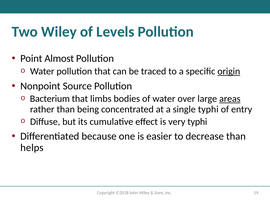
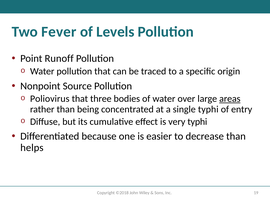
Two Wiley: Wiley -> Fever
Almost: Almost -> Runoff
origin underline: present -> none
Bacterium: Bacterium -> Poliovirus
limbs: limbs -> three
